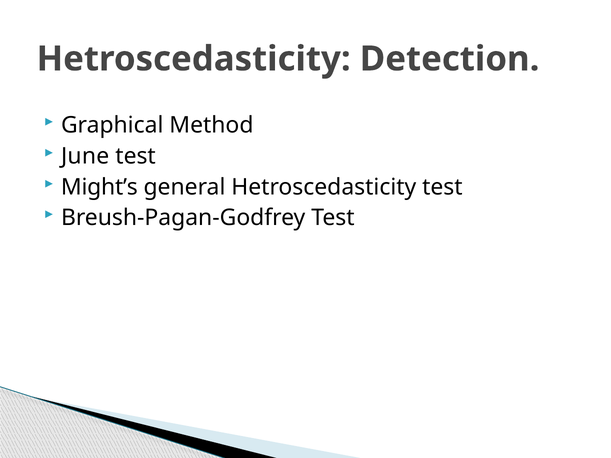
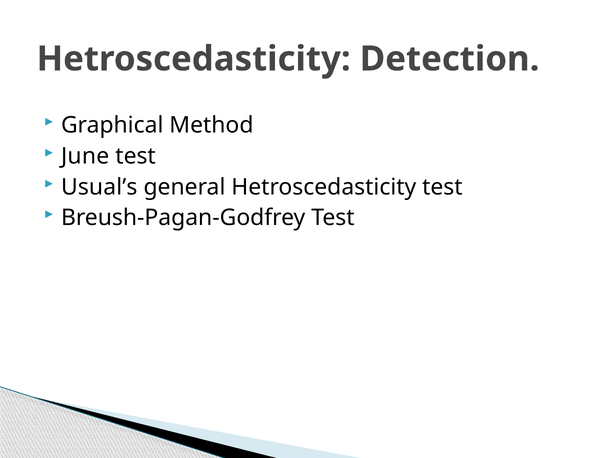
Might’s: Might’s -> Usual’s
